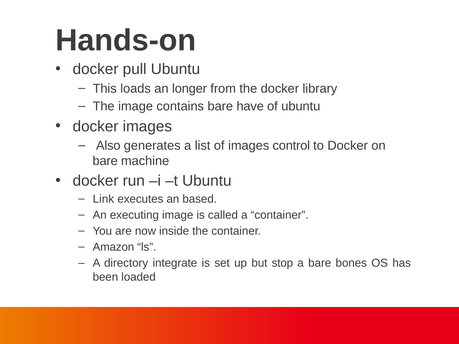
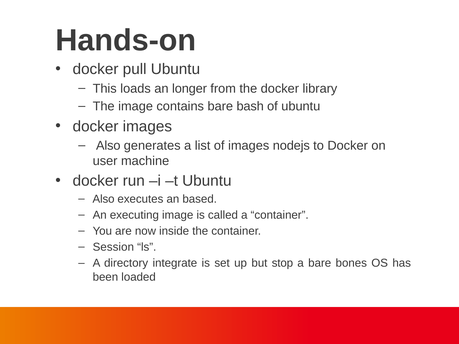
have: have -> bash
control: control -> nodejs
bare at (105, 161): bare -> user
Link at (103, 199): Link -> Also
Amazon: Amazon -> Session
